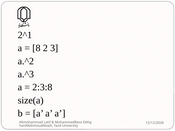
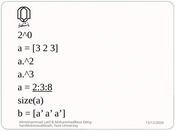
2^1: 2^1 -> 2^0
8 at (36, 48): 8 -> 3
2:3:8 underline: none -> present
